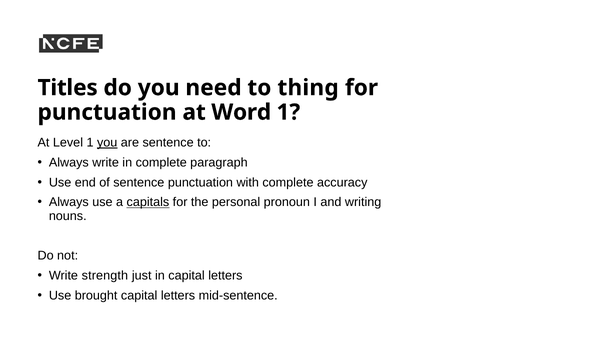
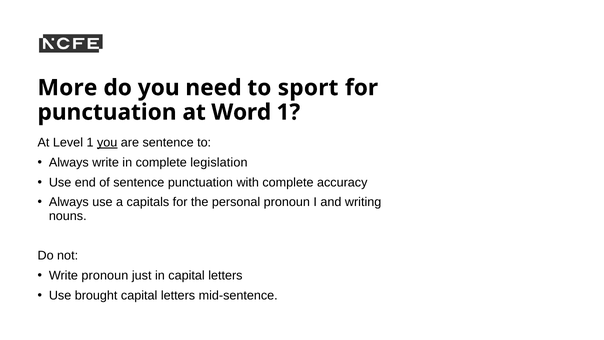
Titles: Titles -> More
thing: thing -> sport
paragraph: paragraph -> legislation
capitals underline: present -> none
Write strength: strength -> pronoun
